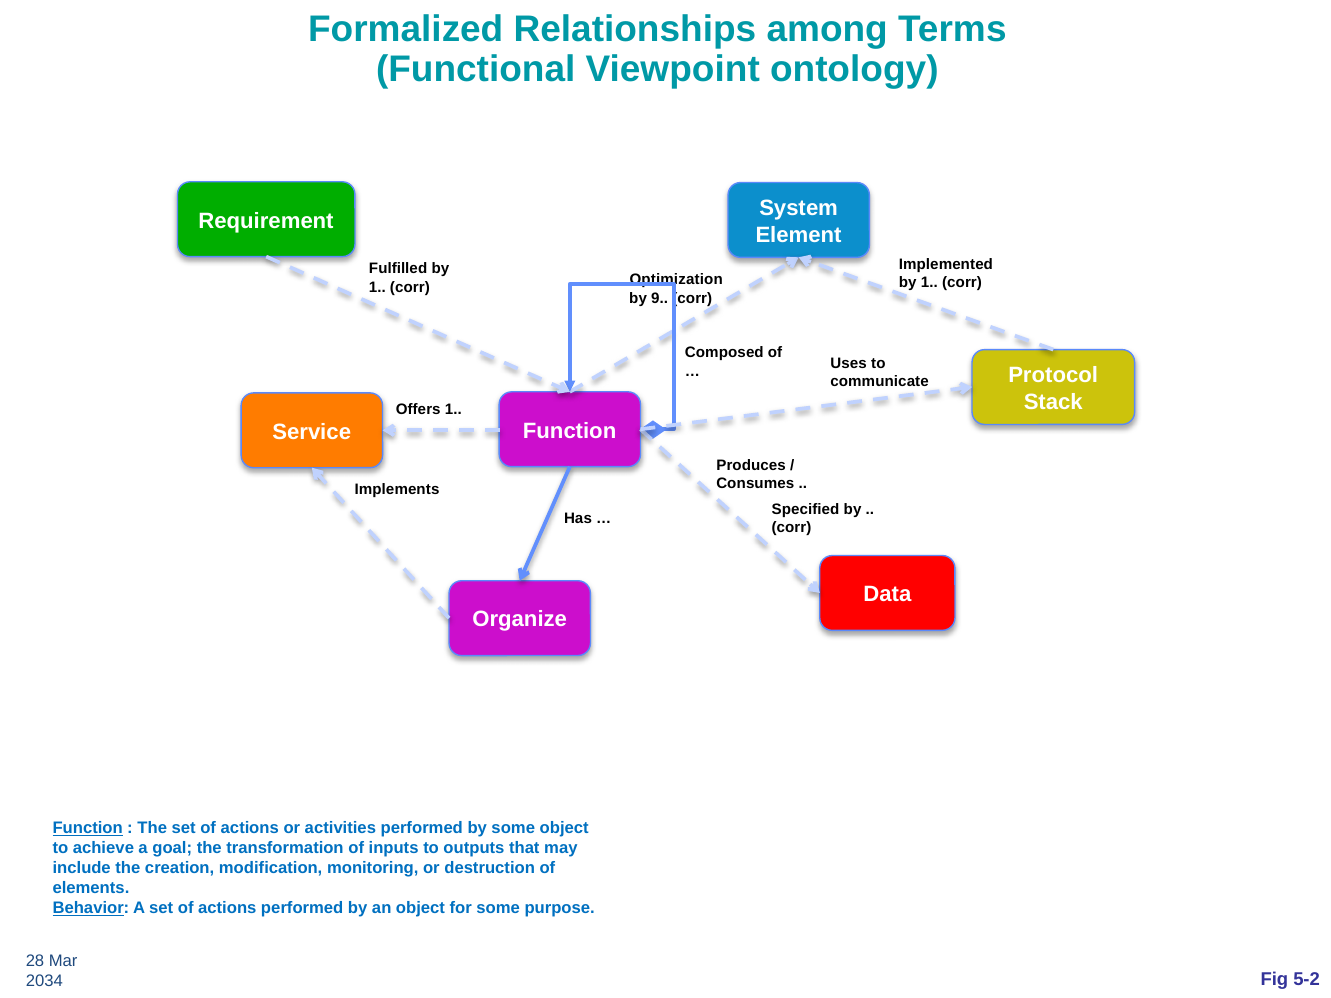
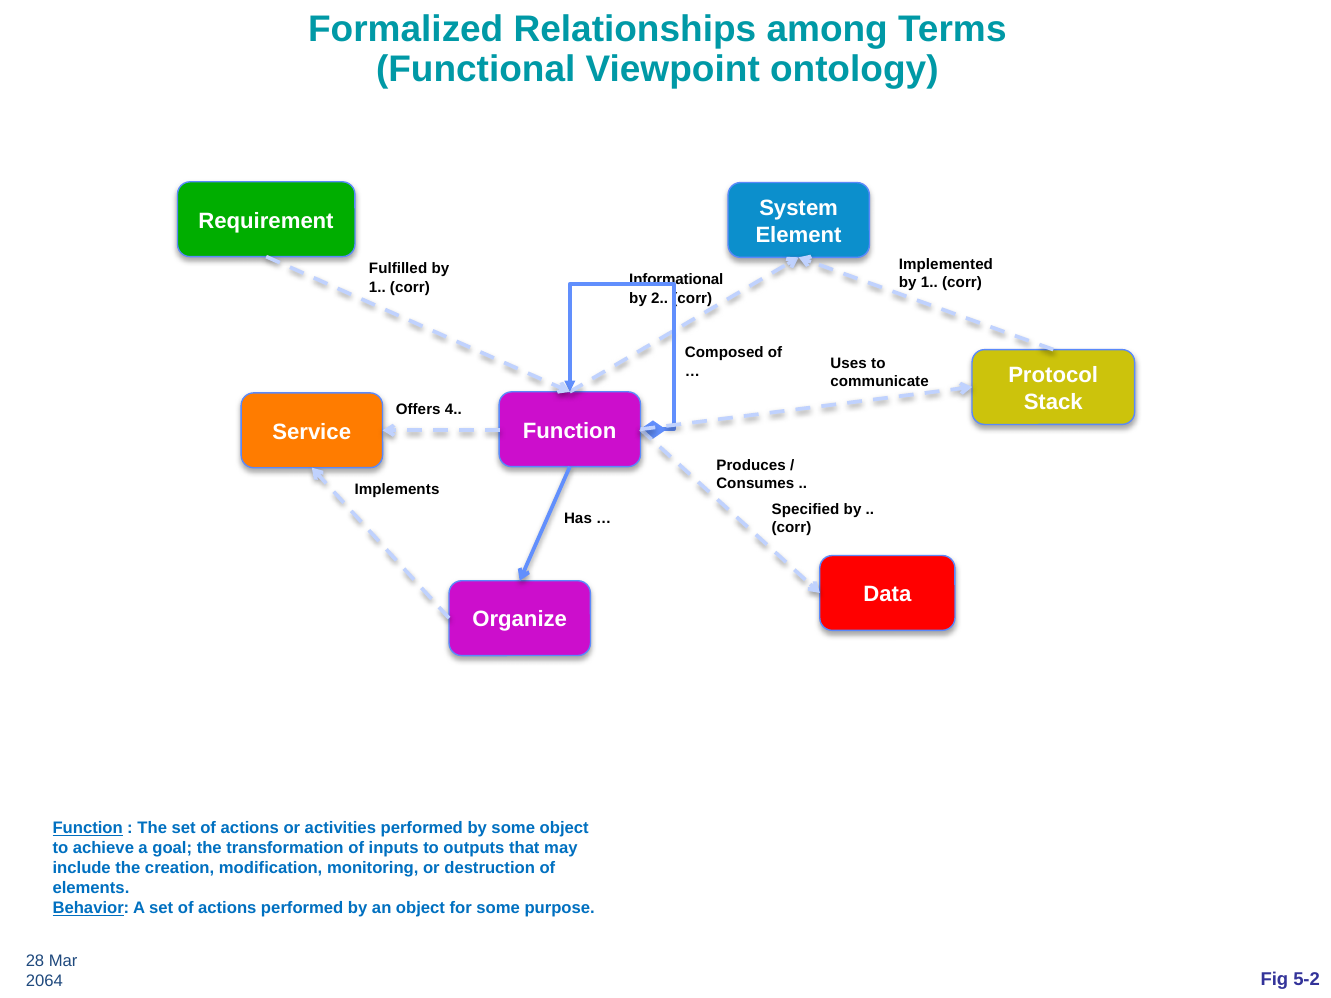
Optimization: Optimization -> Informational
9: 9 -> 2
Offers 1: 1 -> 4
2034: 2034 -> 2064
